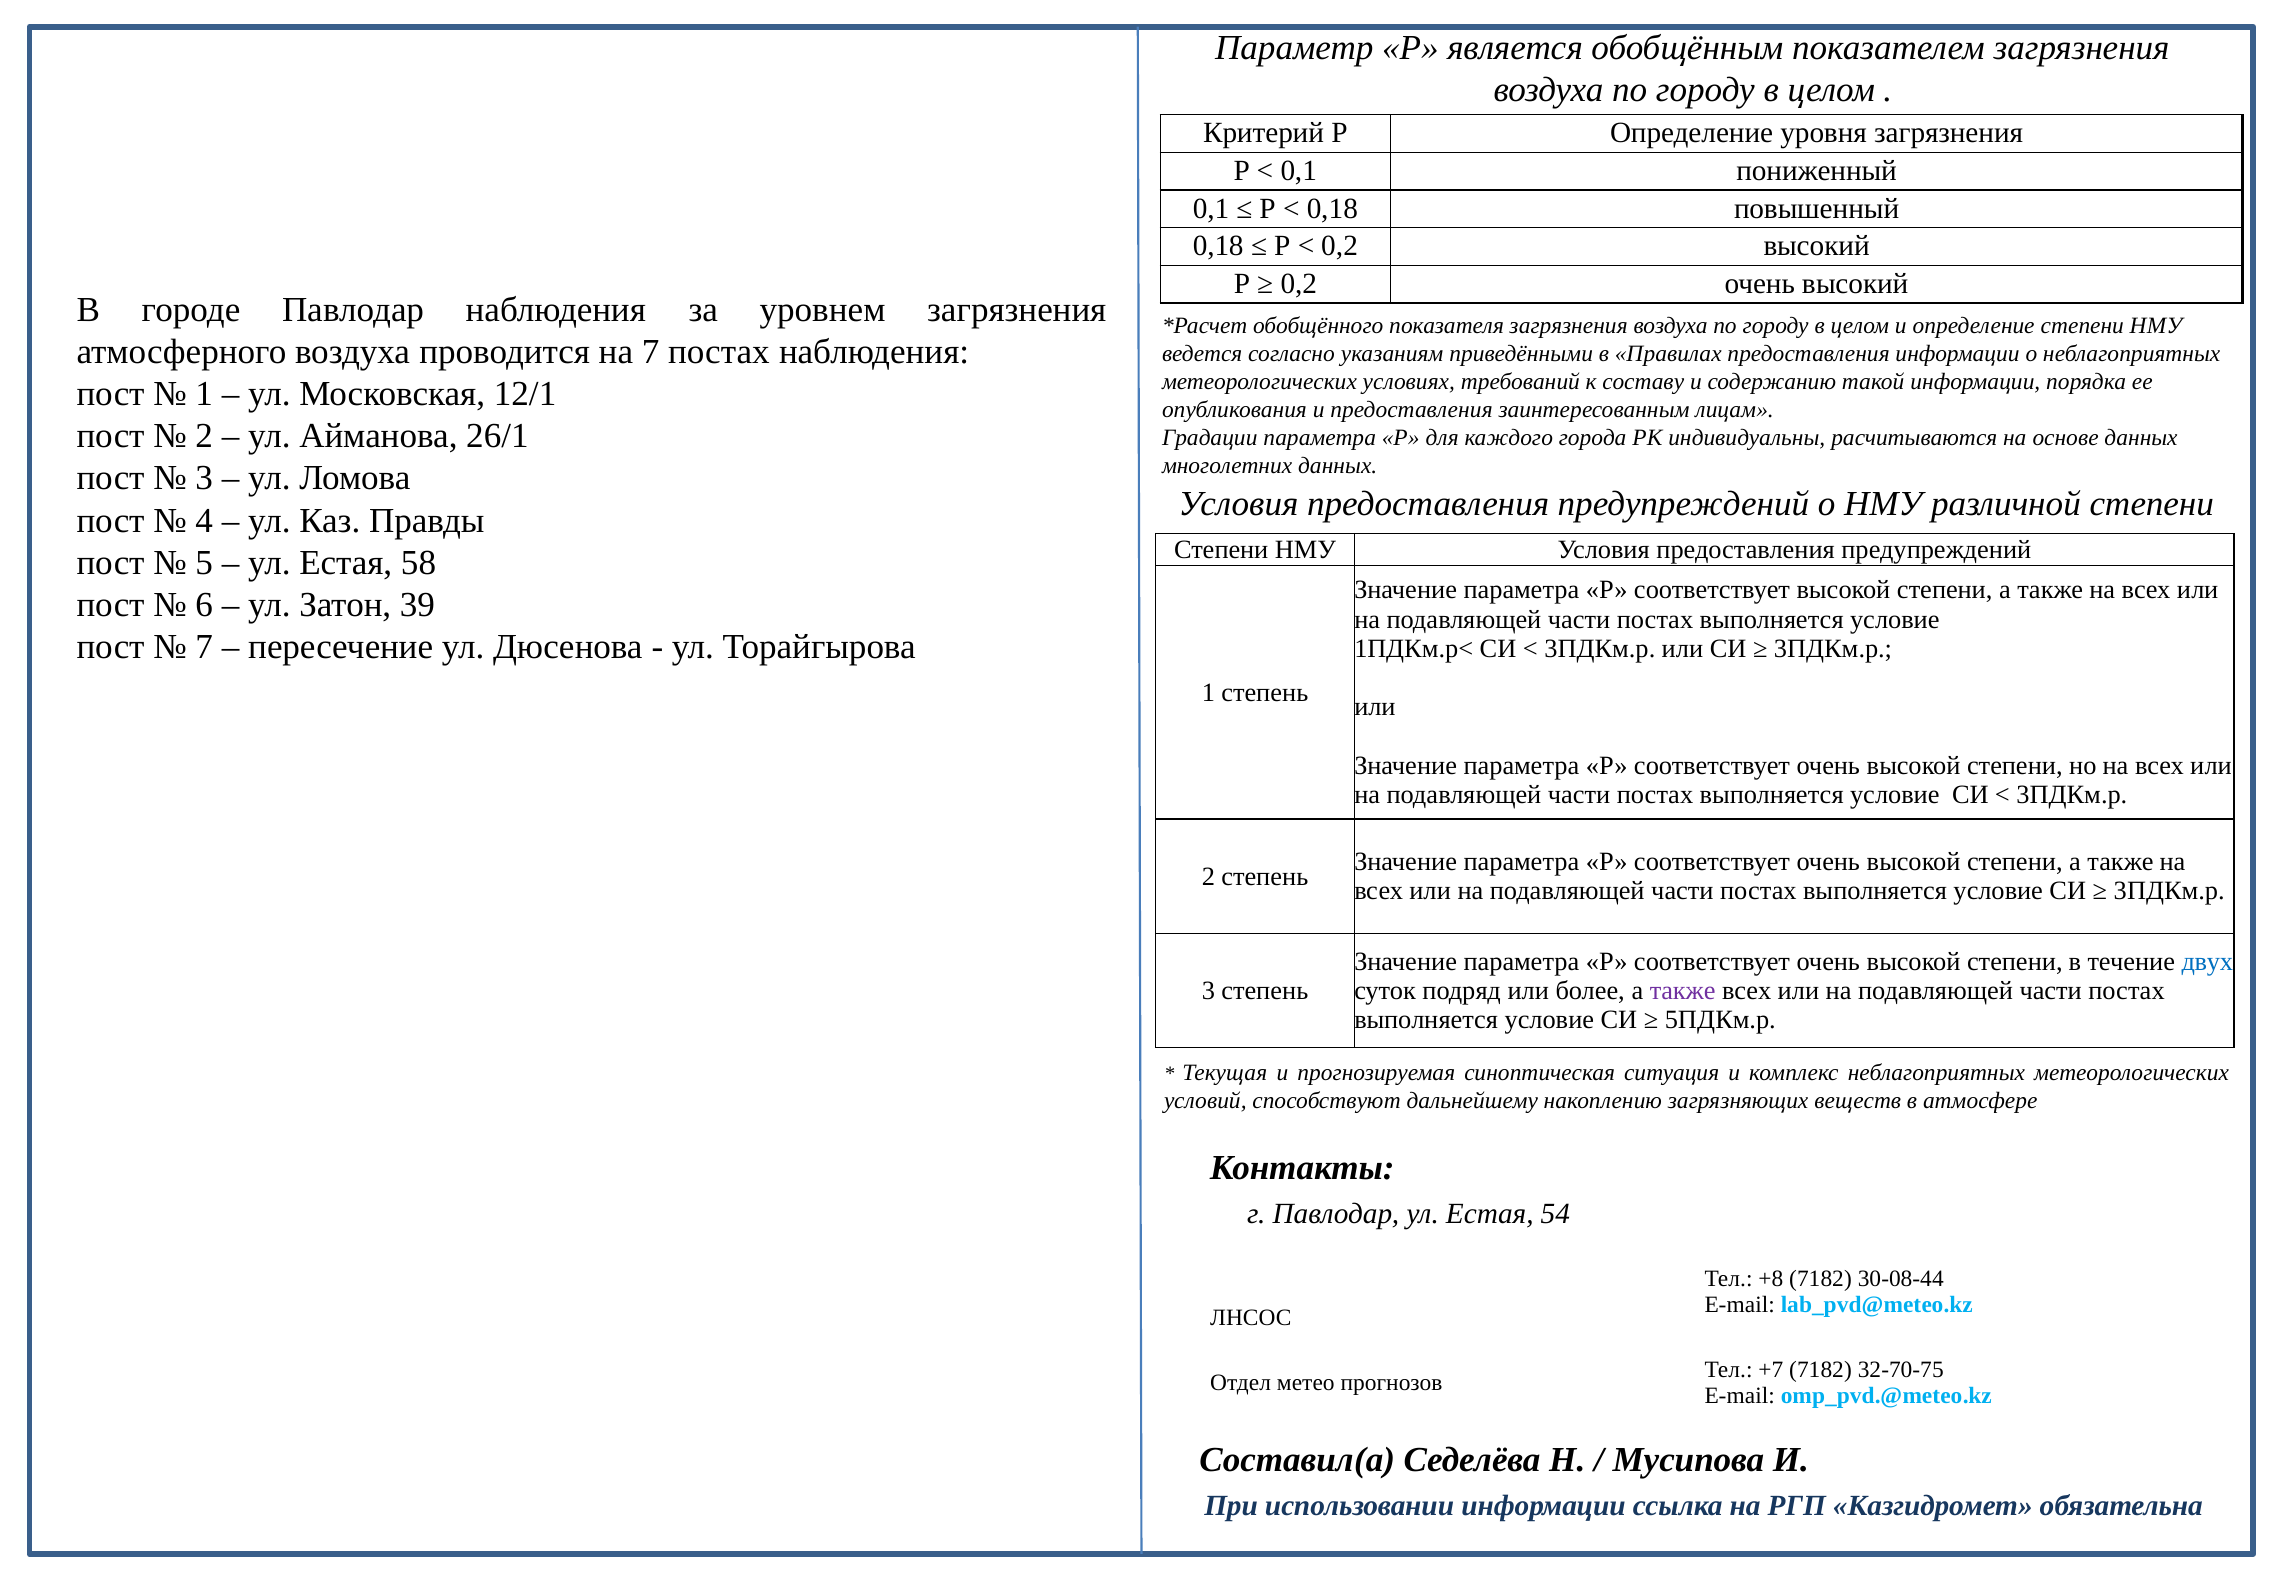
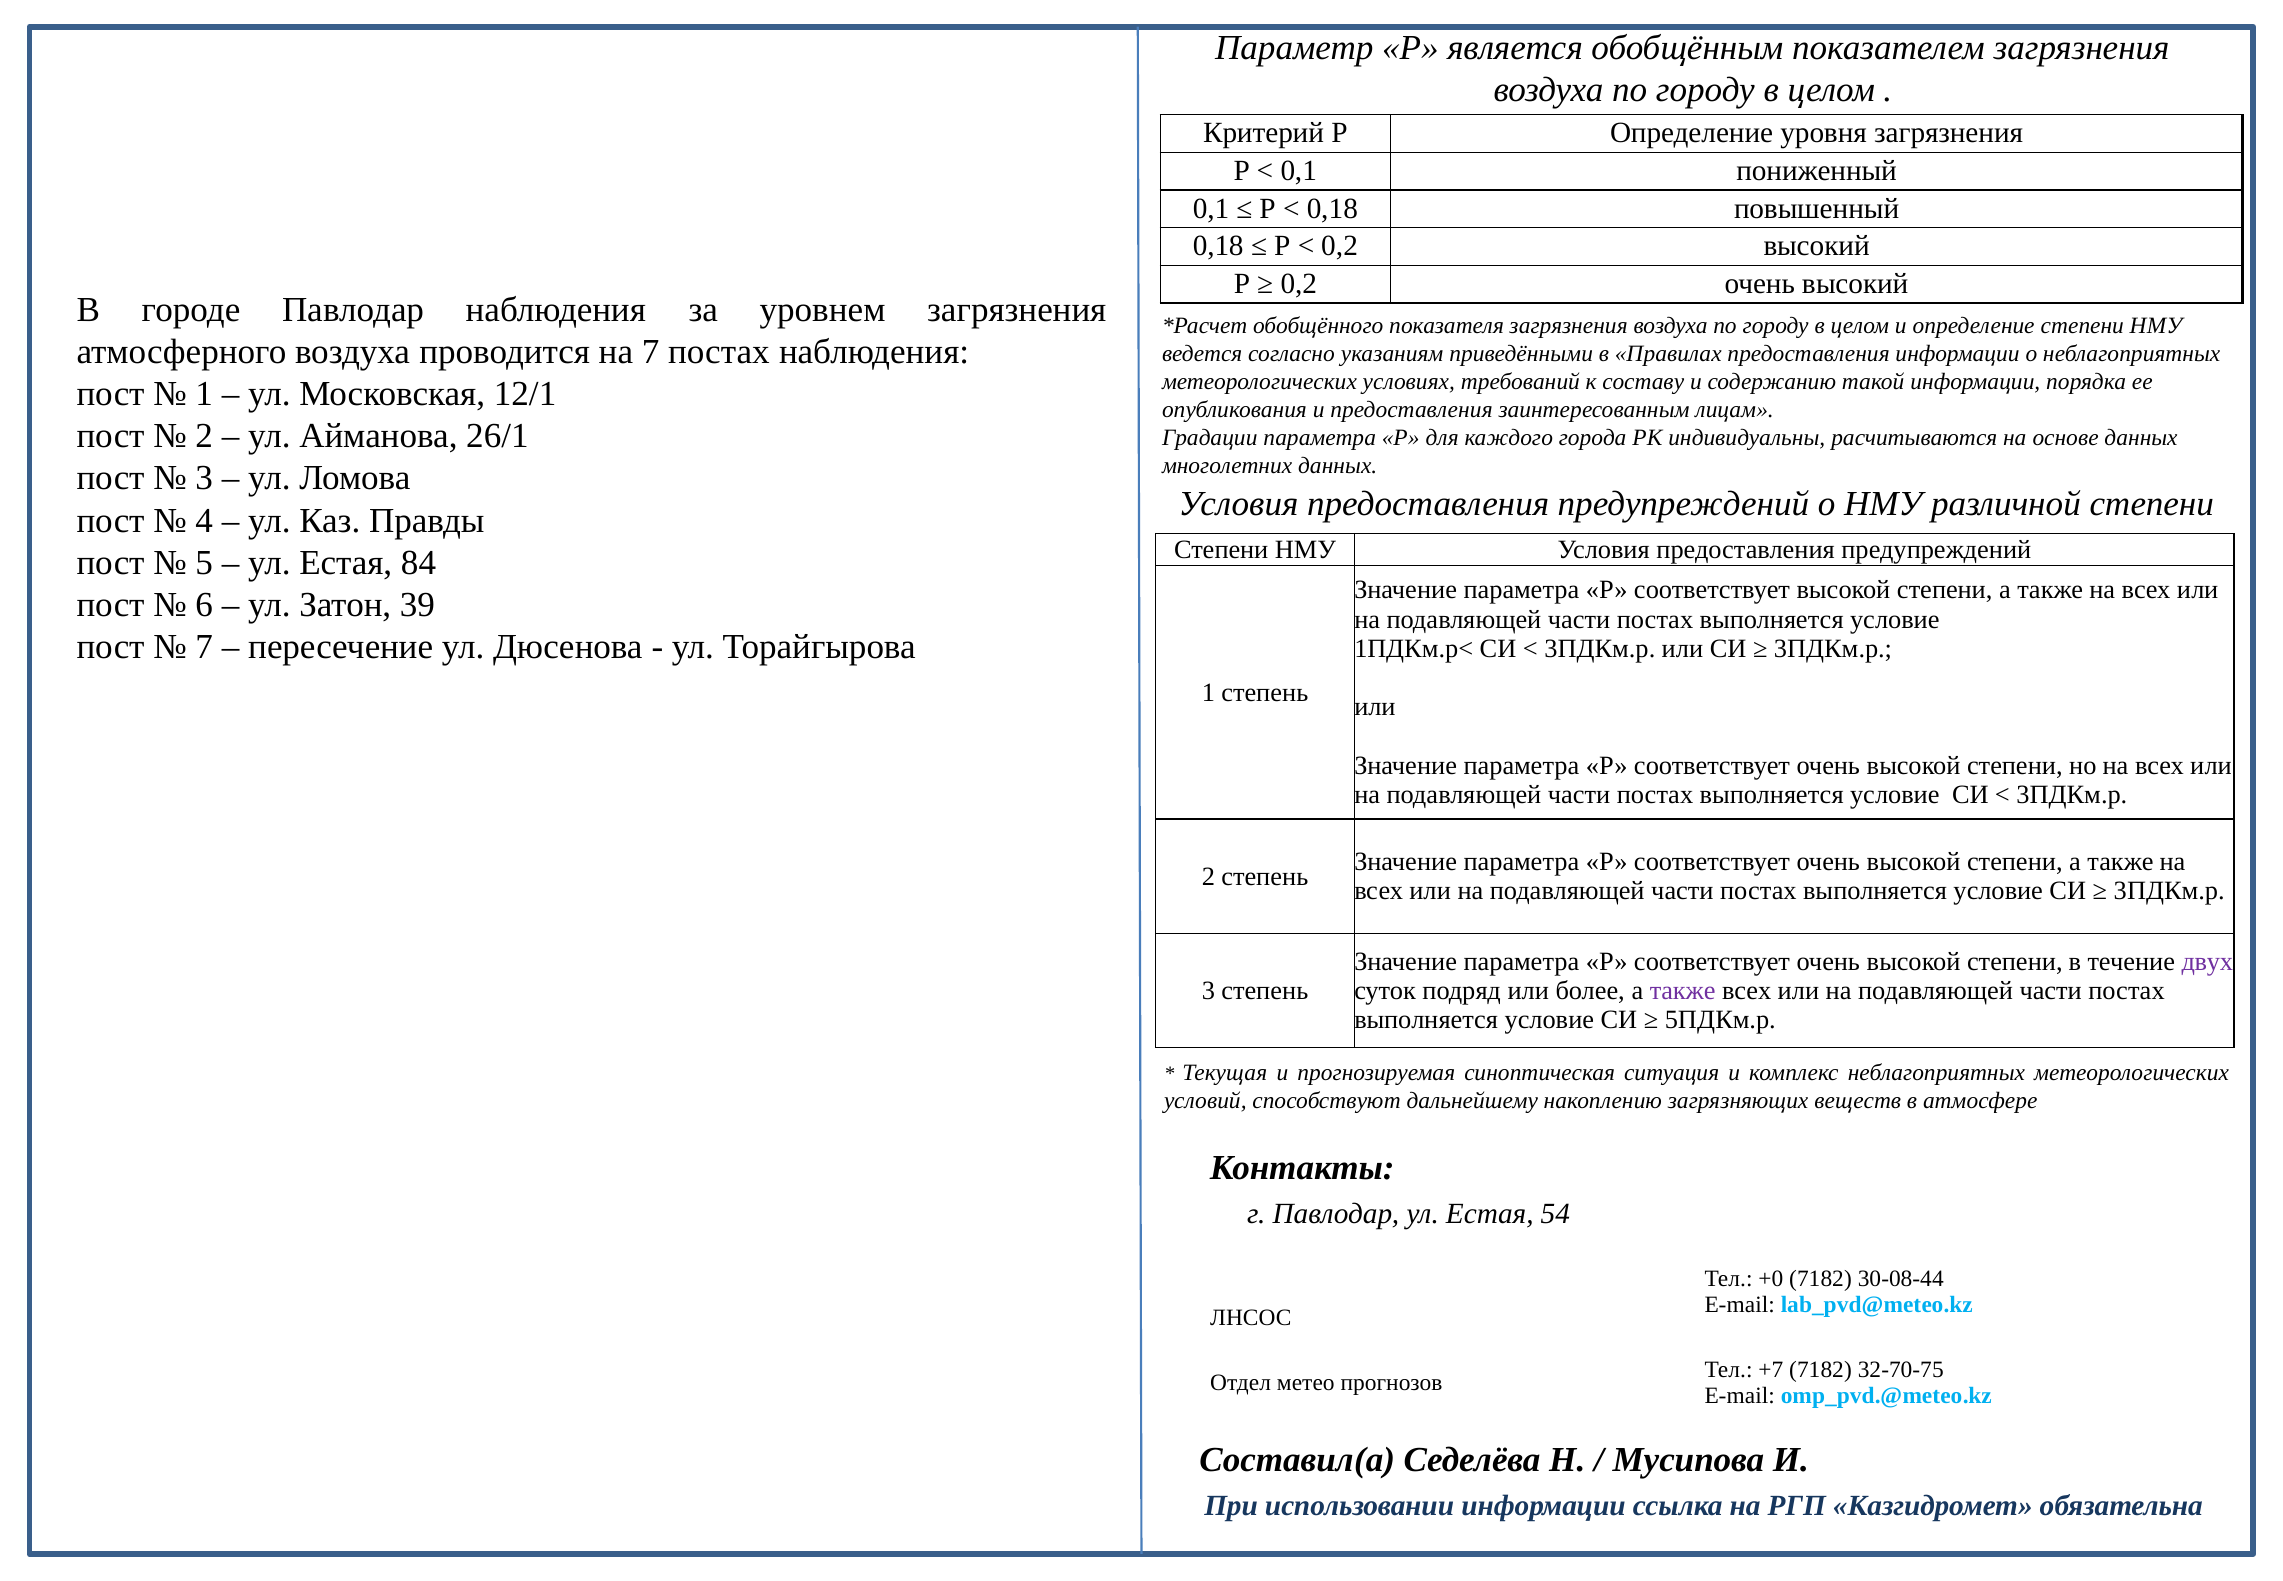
58: 58 -> 84
двух colour: blue -> purple
+8: +8 -> +0
